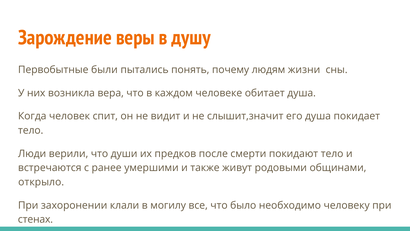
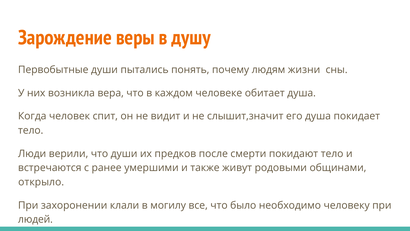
Первобытные были: были -> души
стенах: стенах -> людей
